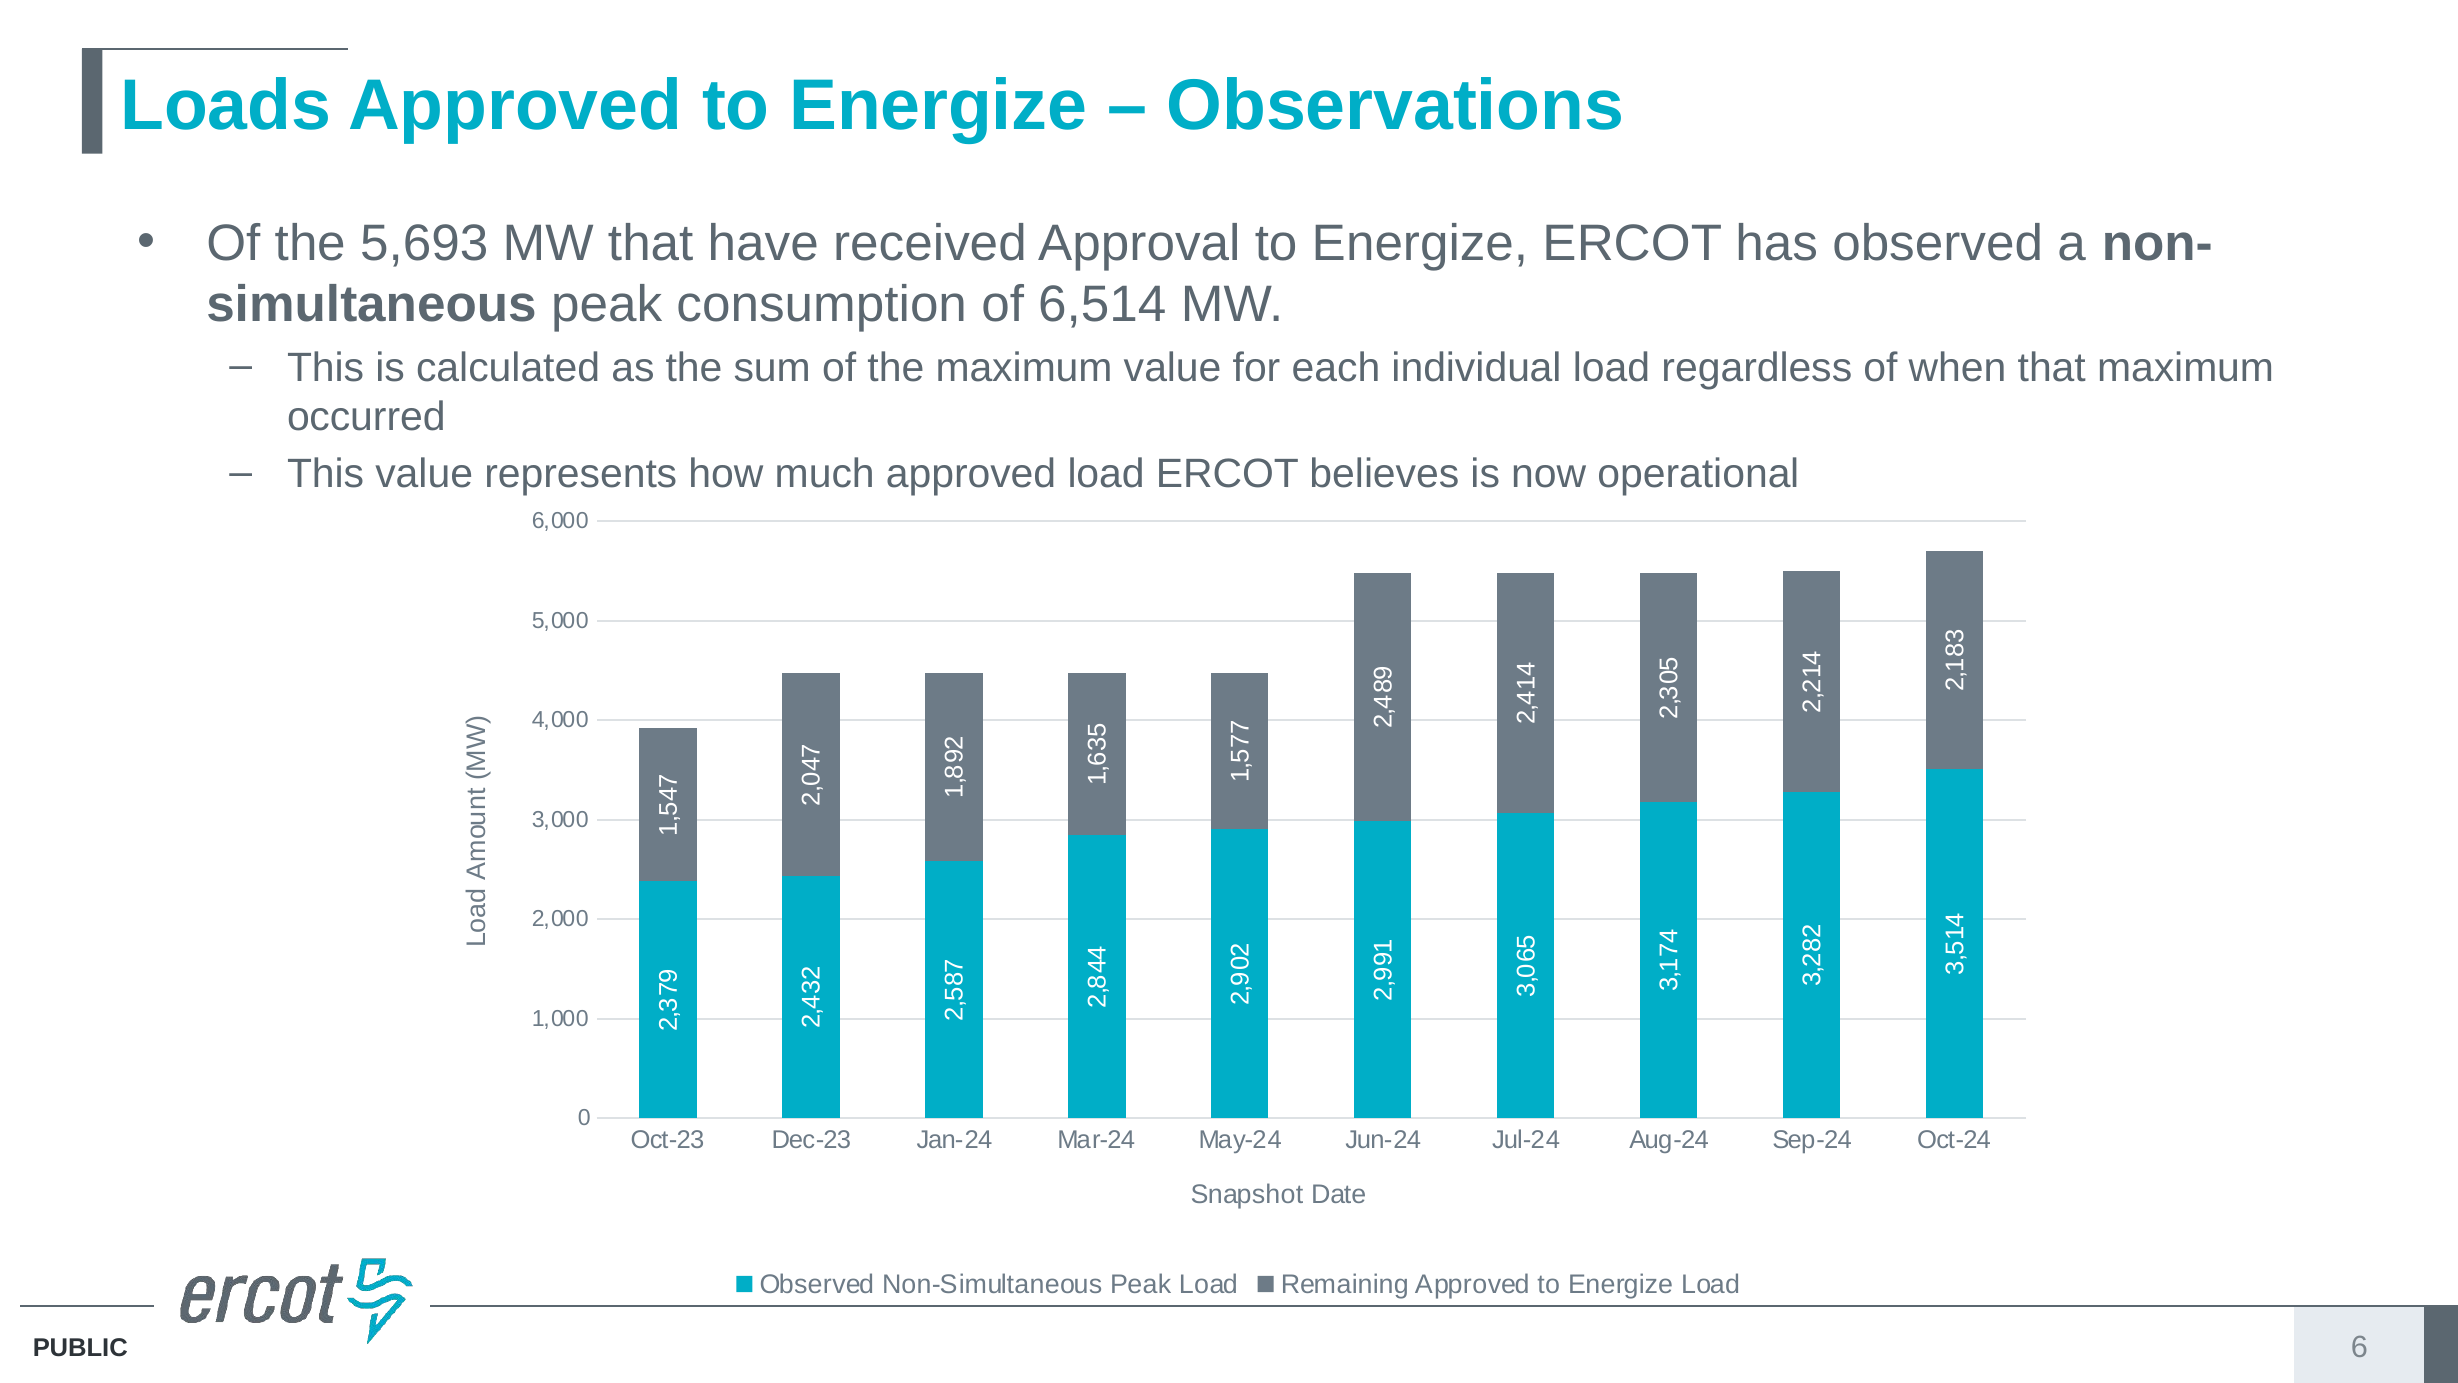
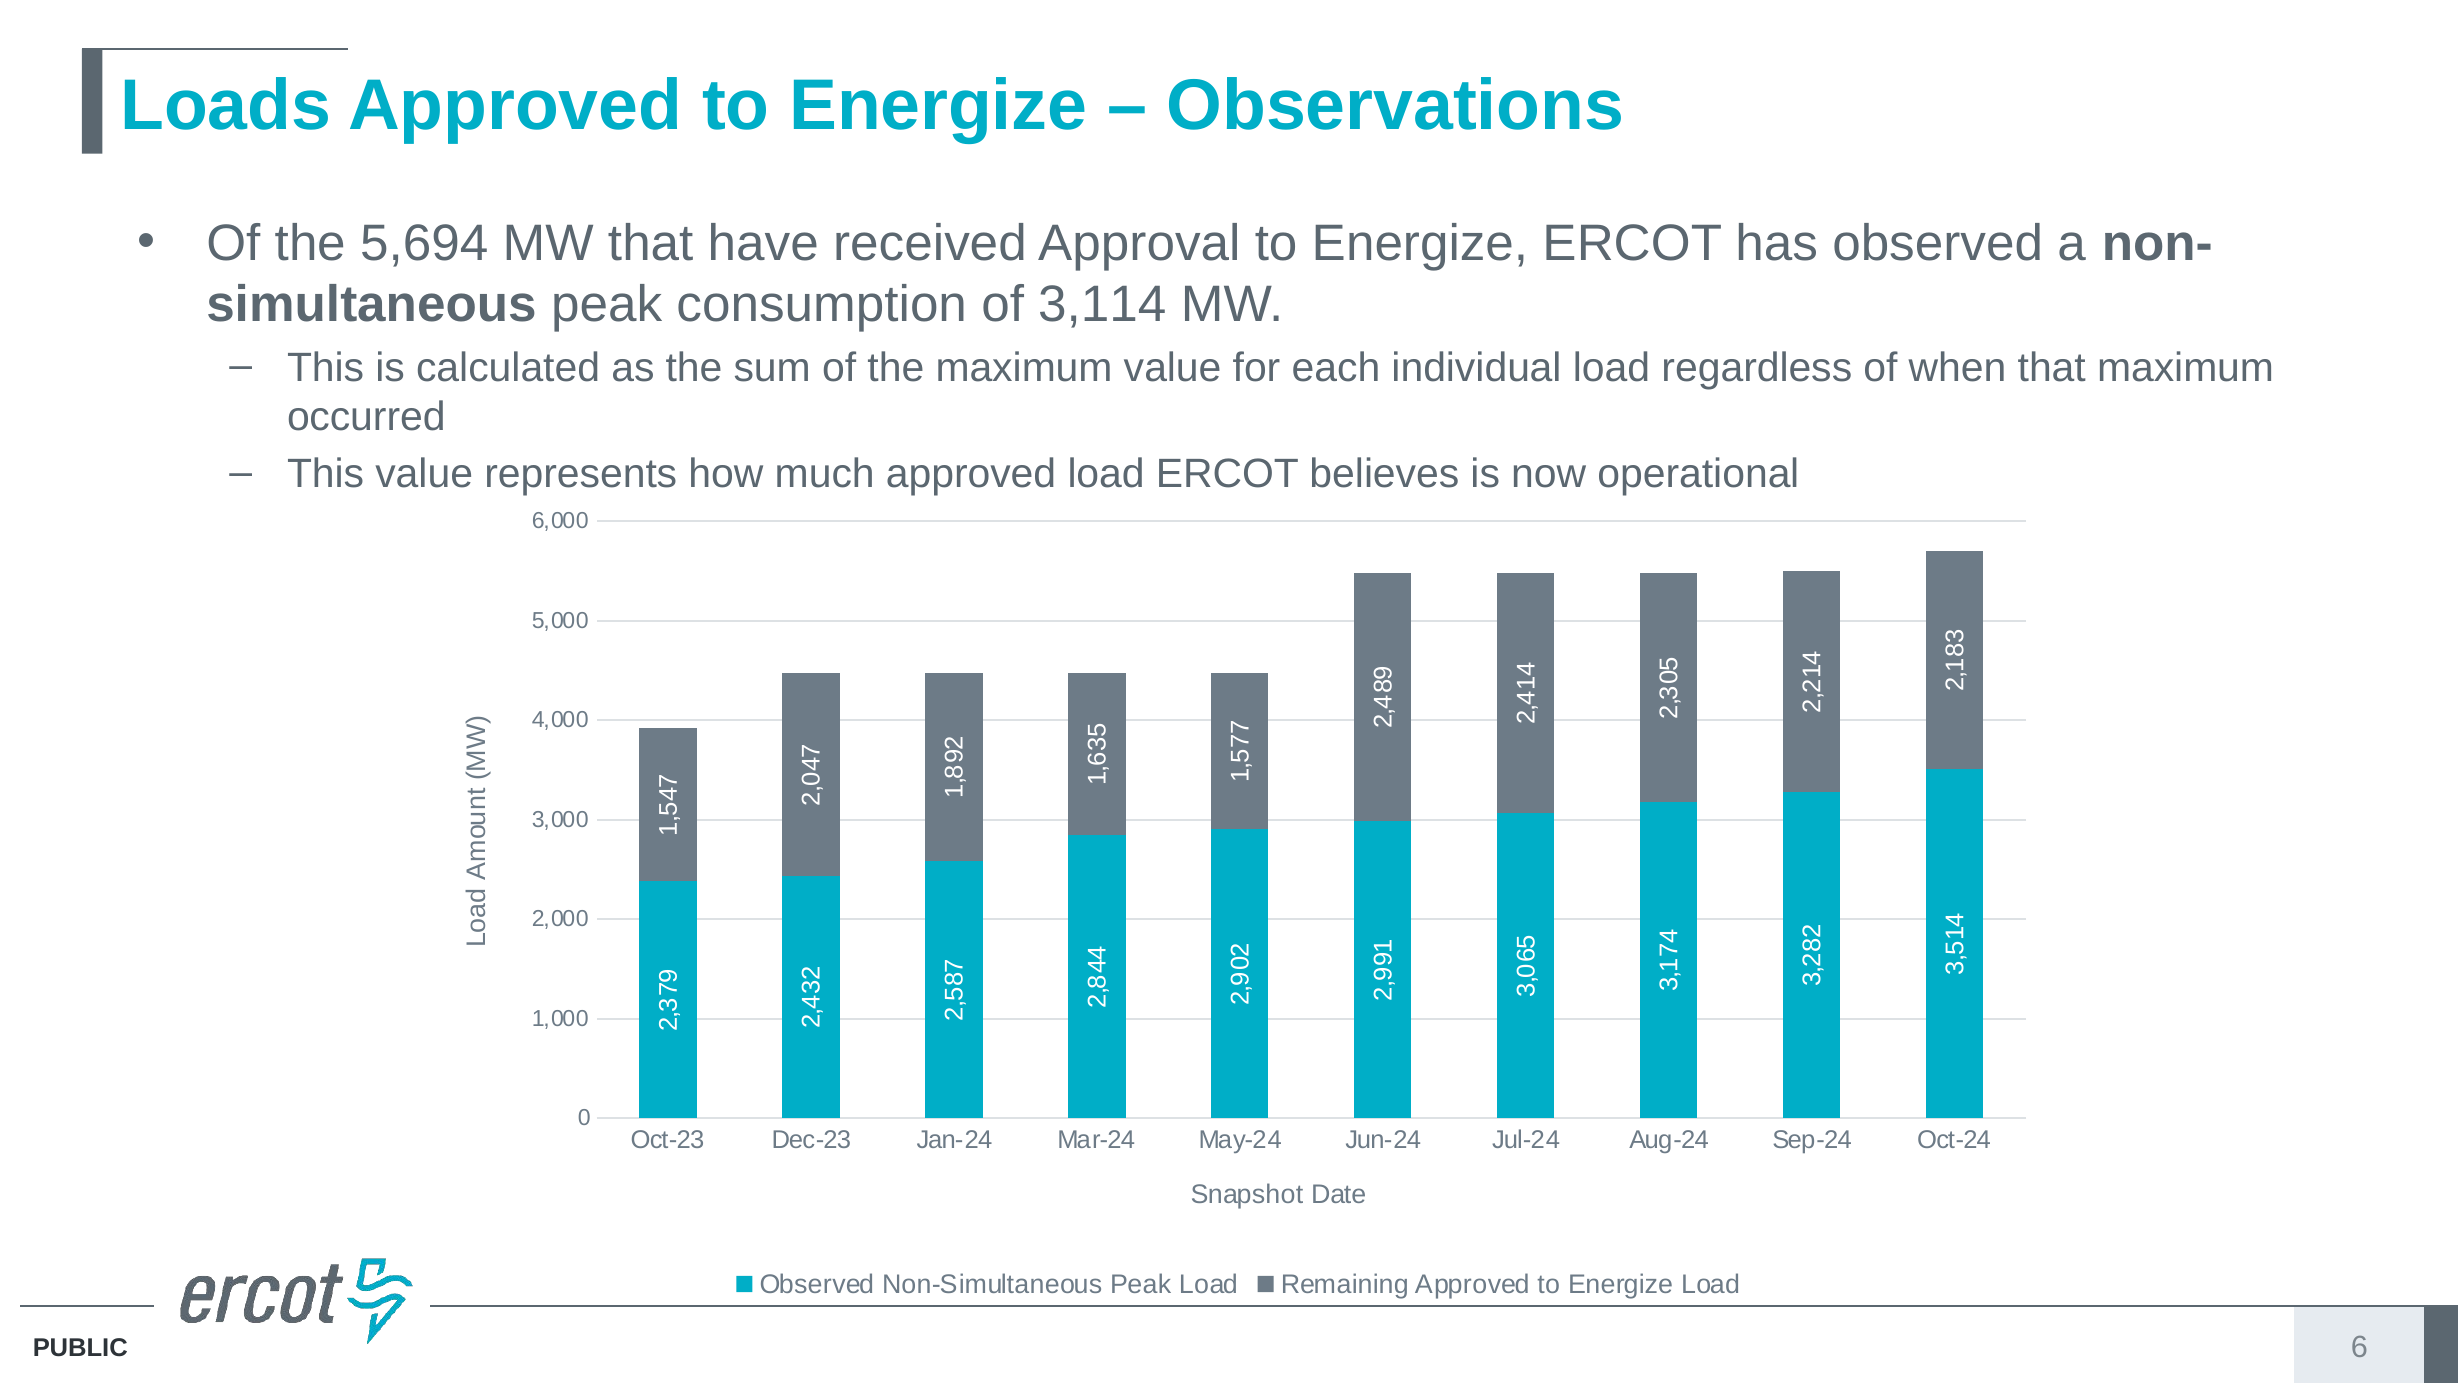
5,693: 5,693 -> 5,694
6,514: 6,514 -> 3,114
